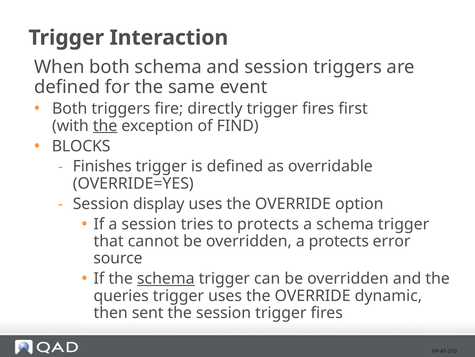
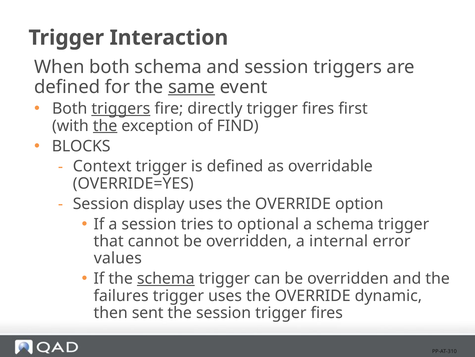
same underline: none -> present
triggers at (121, 108) underline: none -> present
Finishes: Finishes -> Context
to protects: protects -> optional
a protects: protects -> internal
source: source -> values
queries: queries -> failures
